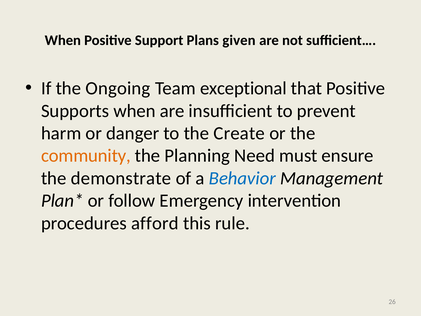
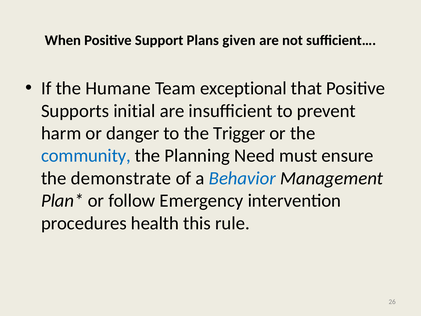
Ongoing: Ongoing -> Humane
Supports when: when -> initial
Create: Create -> Trigger
community colour: orange -> blue
afford: afford -> health
